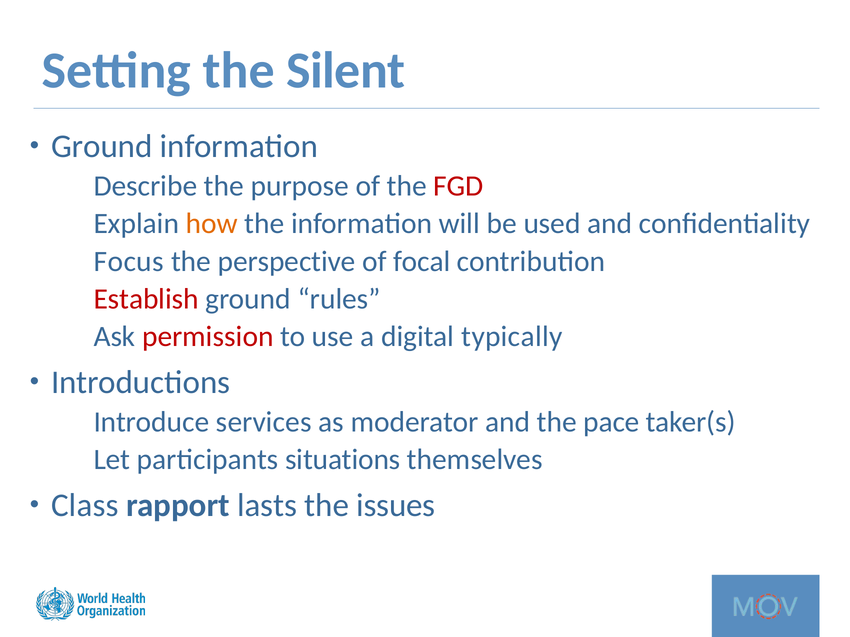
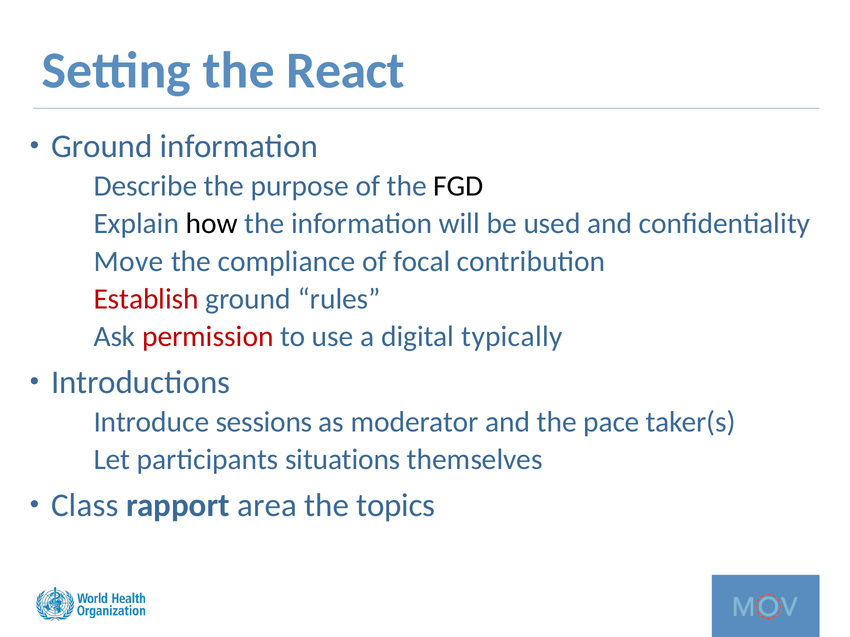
Silent: Silent -> React
FGD colour: red -> black
how colour: orange -> black
Focus: Focus -> Move
perspective: perspective -> compliance
services: services -> sessions
lasts: lasts -> area
issues: issues -> topics
